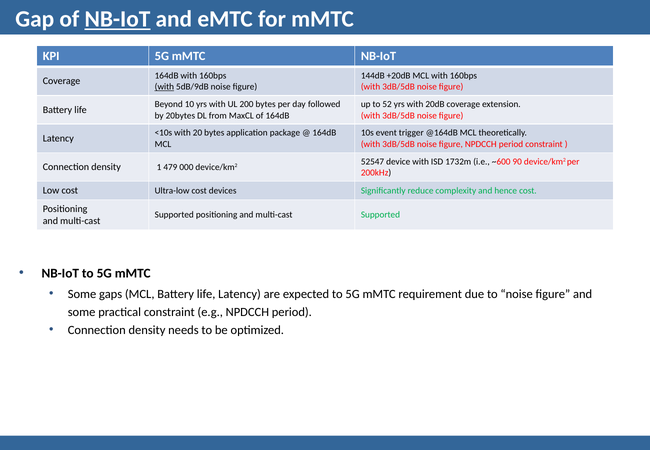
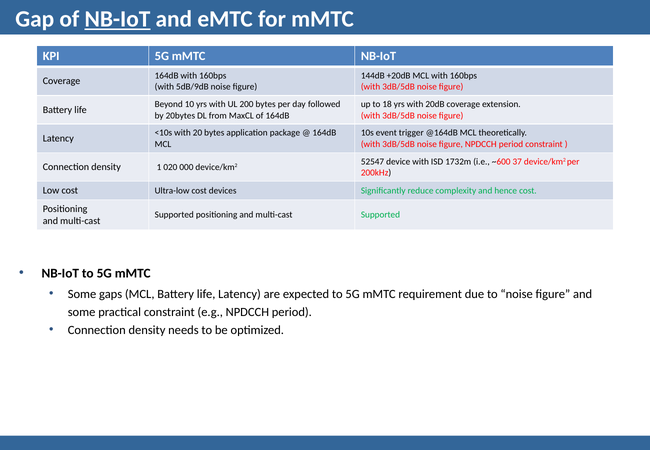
with at (164, 87) underline: present -> none
52: 52 -> 18
90: 90 -> 37
479: 479 -> 020
